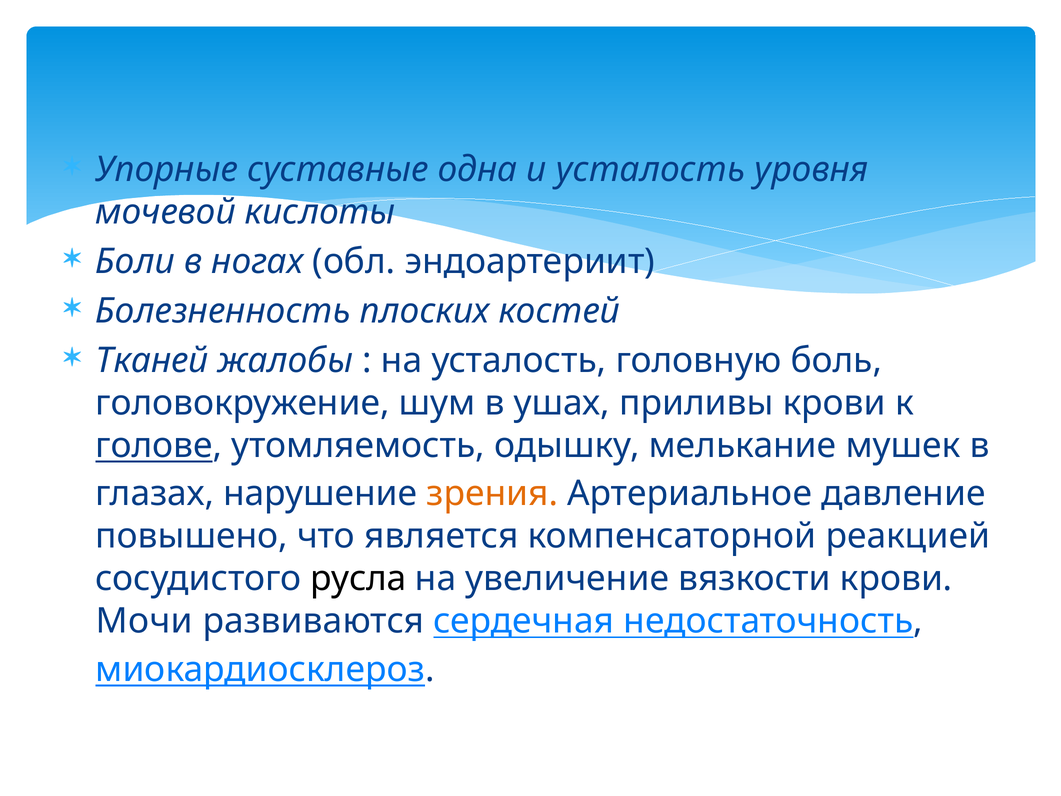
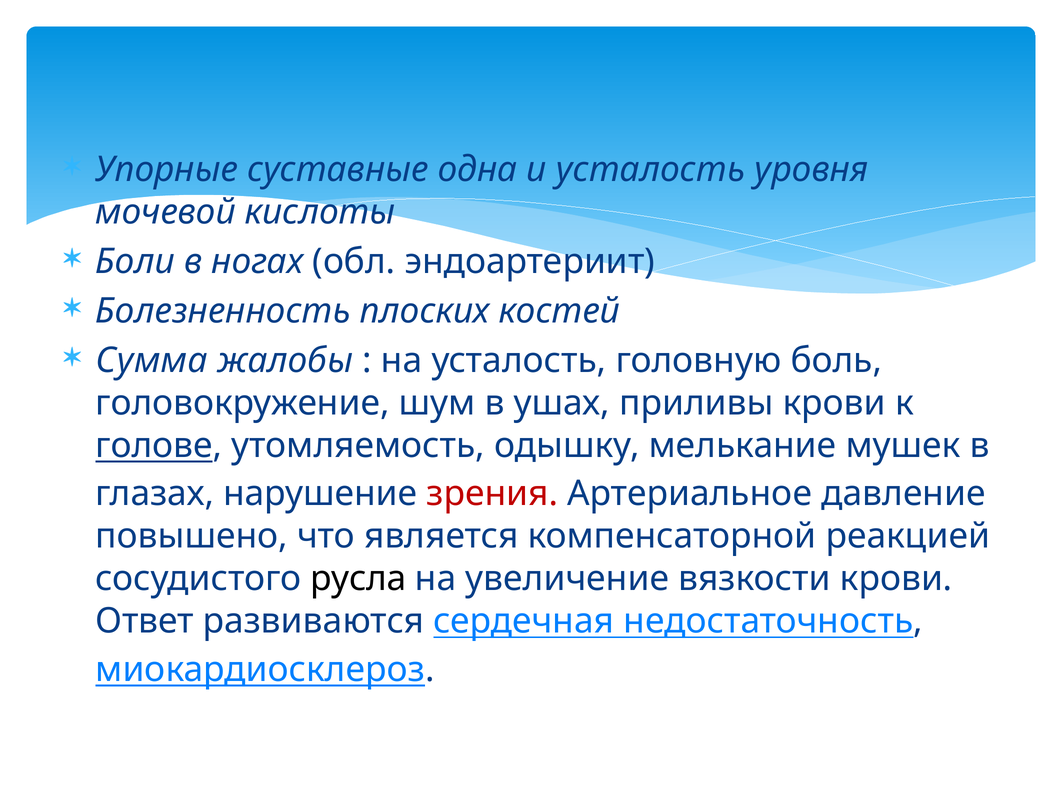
Тканей: Тканей -> Сумма
зрения colour: orange -> red
Мочи: Мочи -> Ответ
